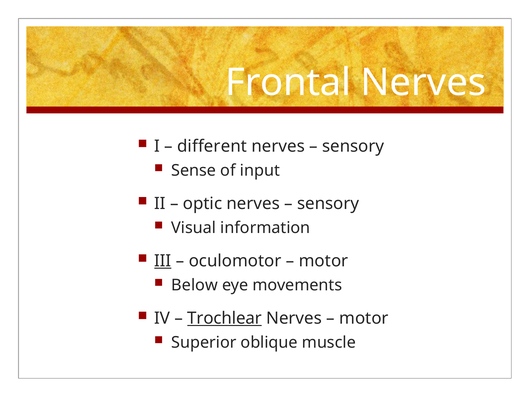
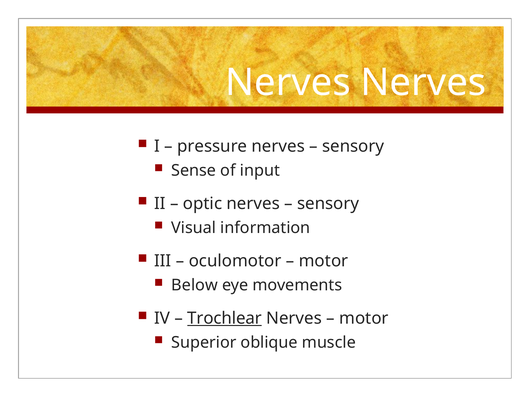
Frontal at (288, 83): Frontal -> Nerves
different: different -> pressure
III underline: present -> none
